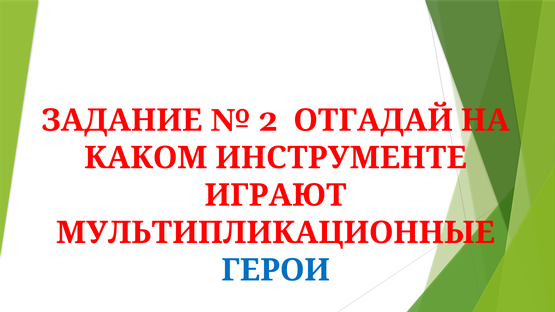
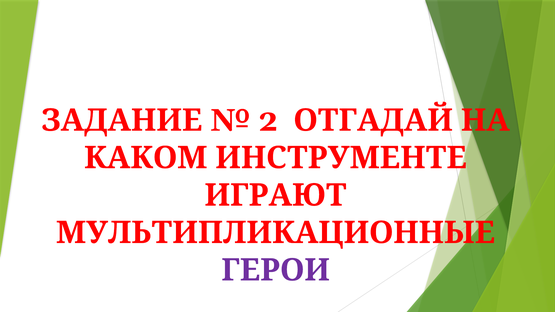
ГЕРОИ colour: blue -> purple
